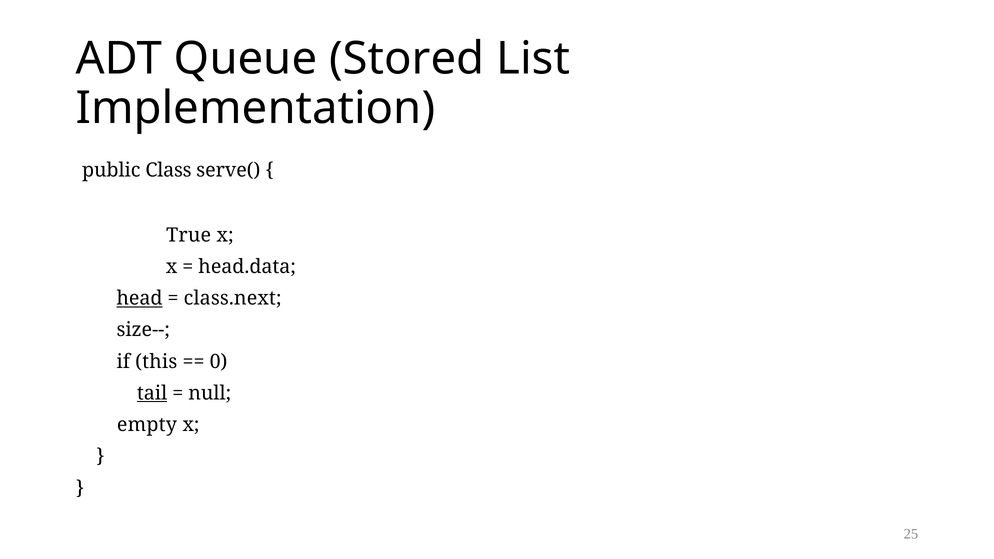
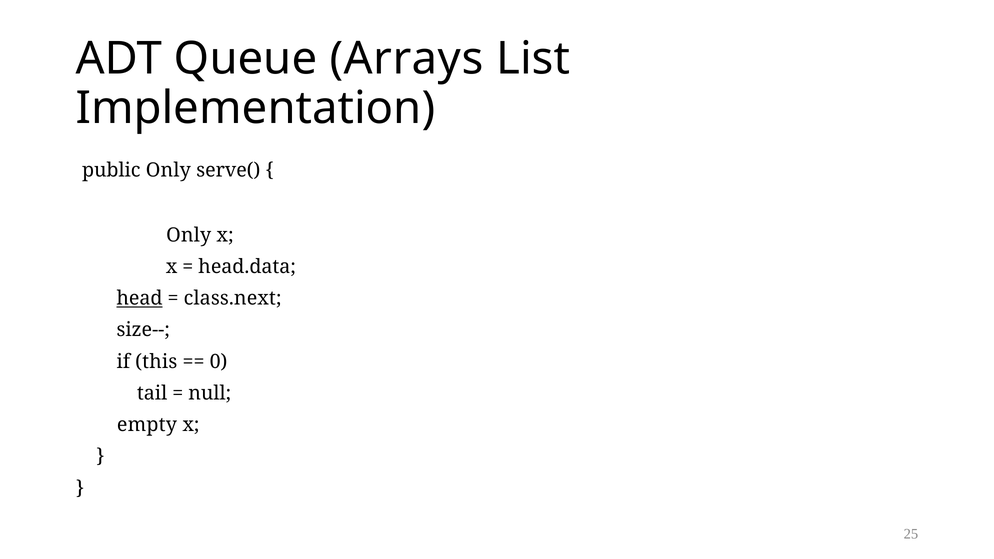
Stored: Stored -> Arrays
public Class: Class -> Only
True at (189, 235): True -> Only
tail underline: present -> none
